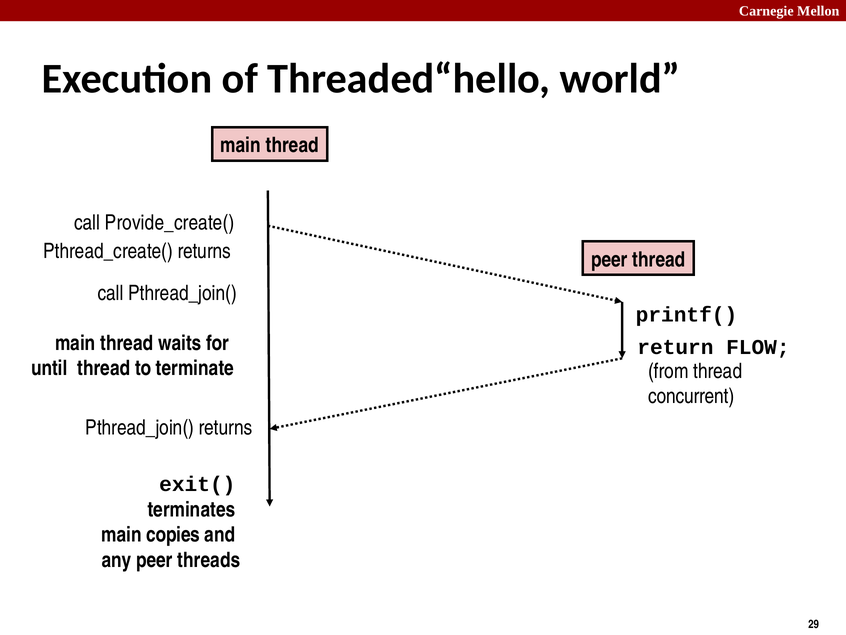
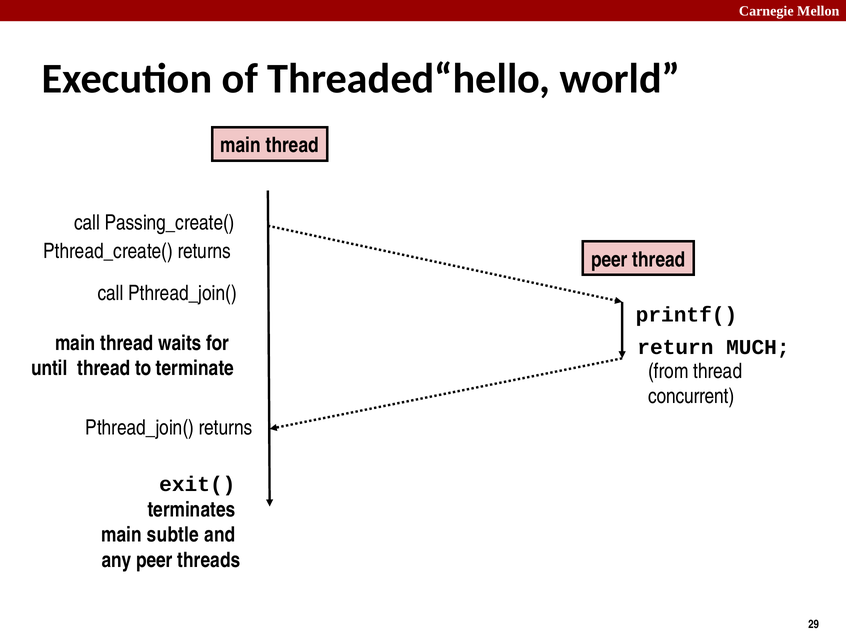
Provide_create(: Provide_create( -> Passing_create(
FLOW: FLOW -> MUCH
copies: copies -> subtle
